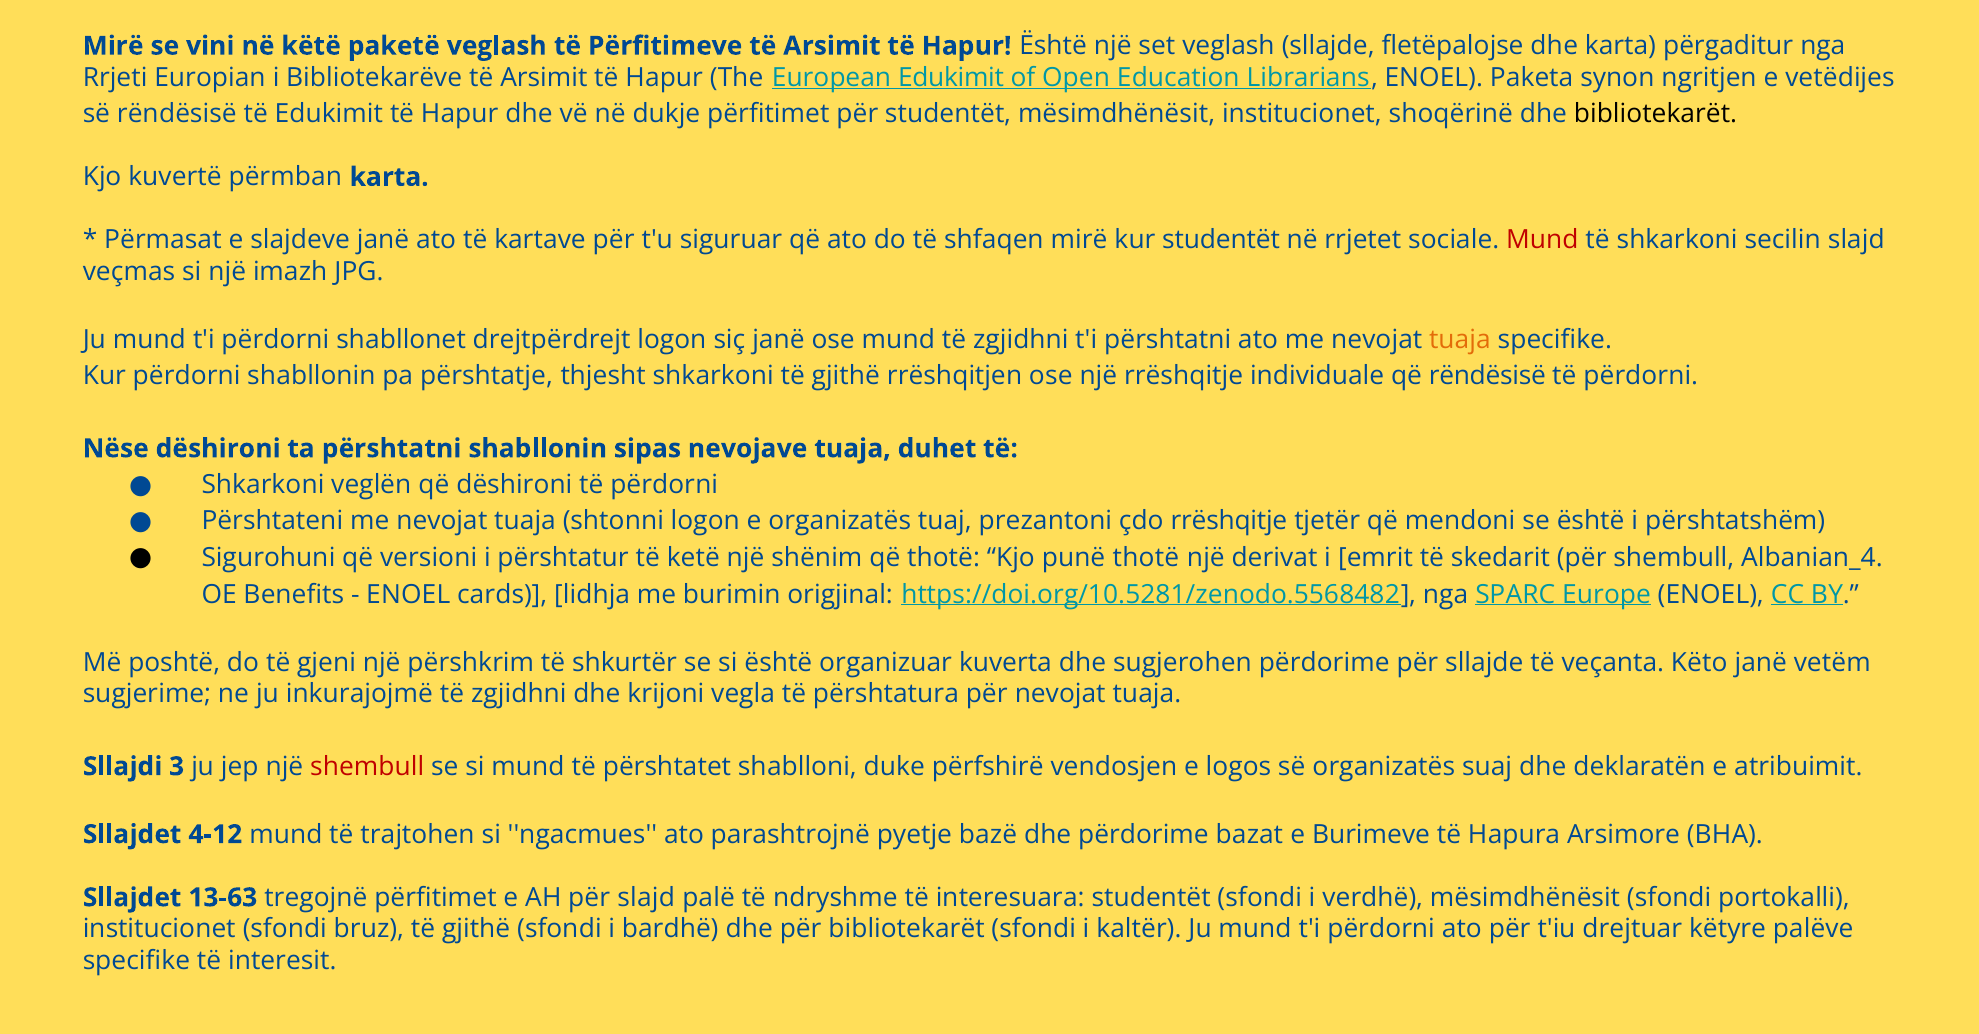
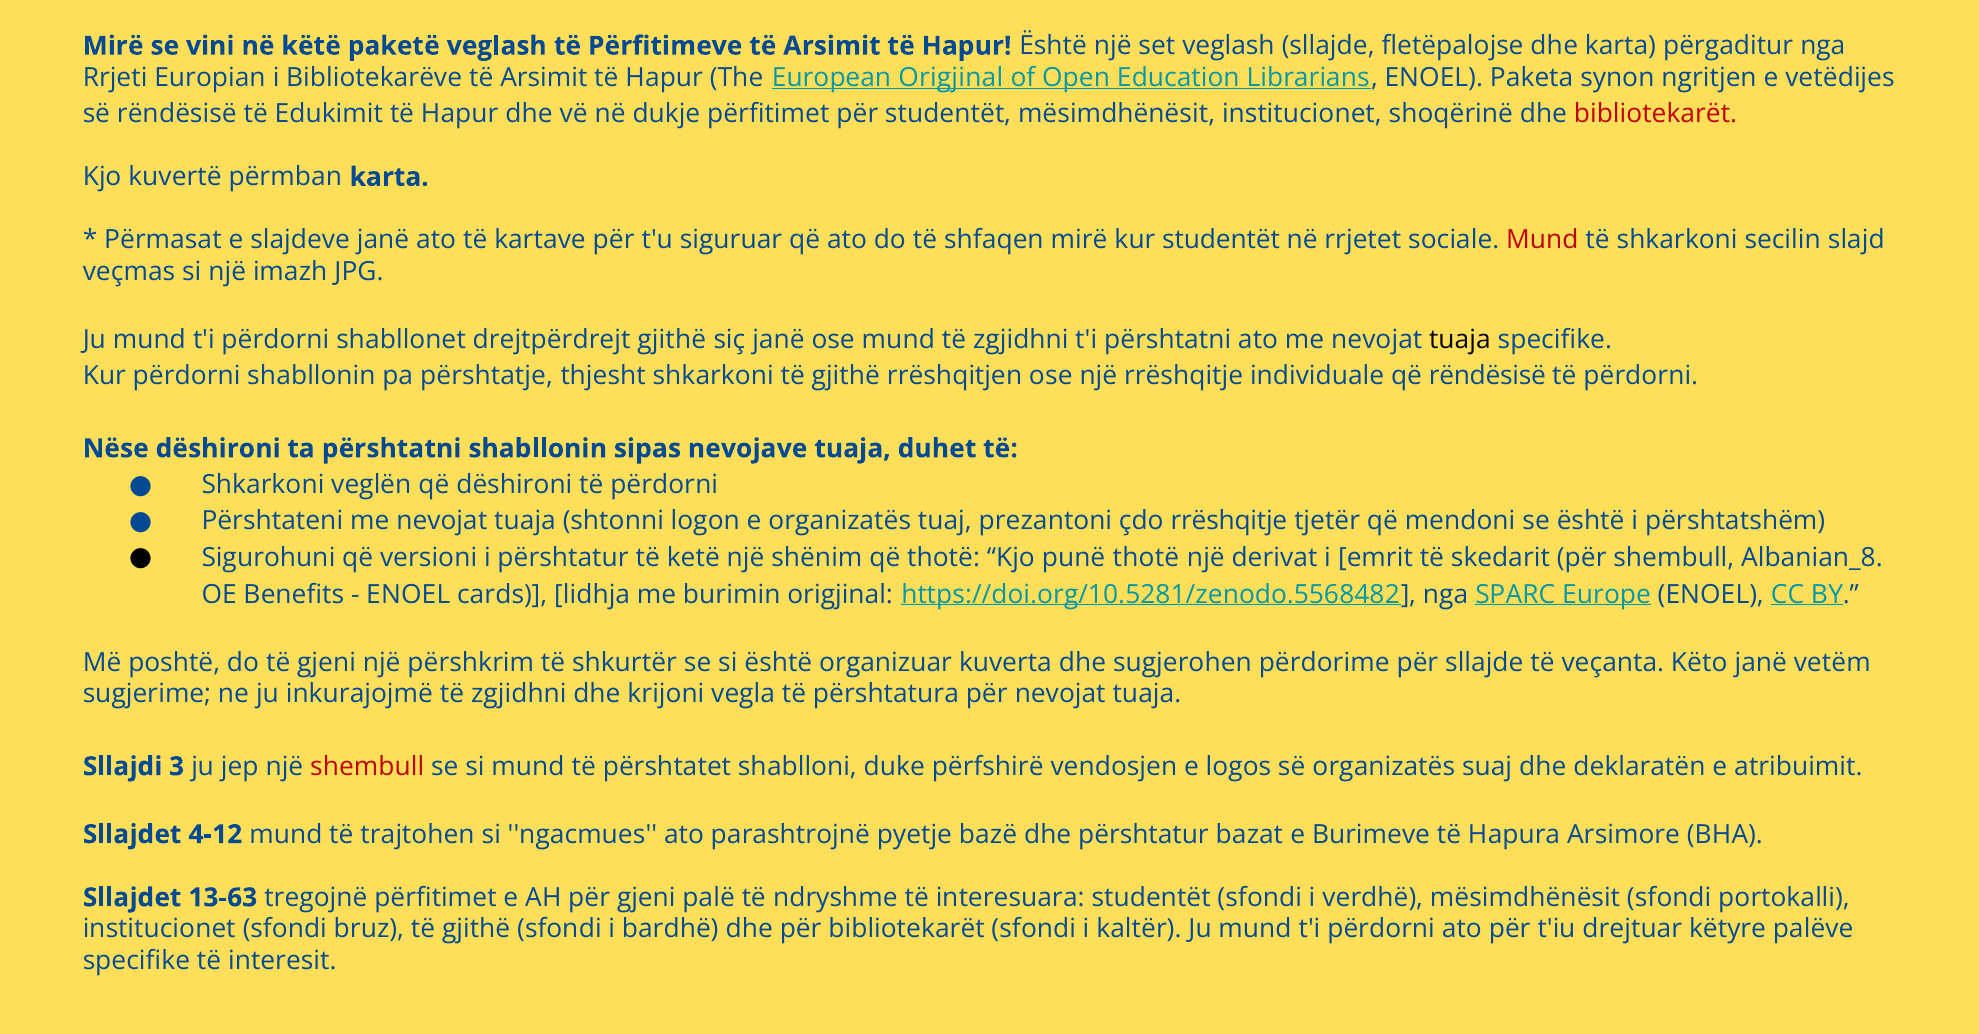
European Edukimit: Edukimit -> Origjinal
bibliotekarët at (1656, 114) colour: black -> red
drejtpërdrejt logon: logon -> gjithë
tuaja at (1460, 340) colour: orange -> black
Albanian_4: Albanian_4 -> Albanian_8
dhe përdorime: përdorime -> përshtatur
për slajd: slajd -> gjeni
